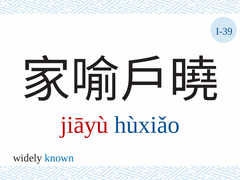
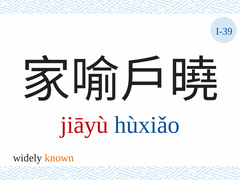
known colour: blue -> orange
